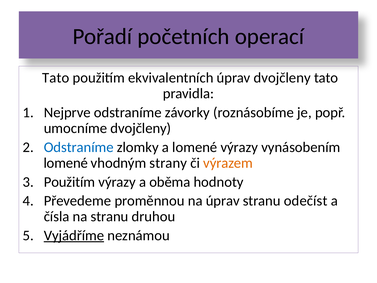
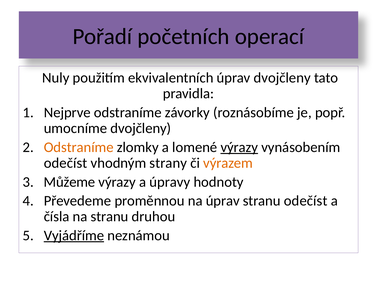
Tato at (56, 78): Tato -> Nuly
Odstraníme at (79, 147) colour: blue -> orange
výrazy at (239, 147) underline: none -> present
lomené at (66, 163): lomené -> odečíst
Použitím at (69, 182): Použitím -> Můžeme
oběma: oběma -> úpravy
